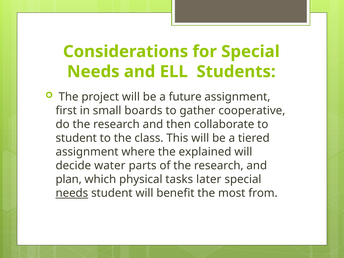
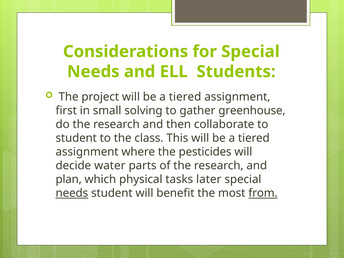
future at (185, 97): future -> tiered
boards: boards -> solving
cooperative: cooperative -> greenhouse
explained: explained -> pesticides
from underline: none -> present
